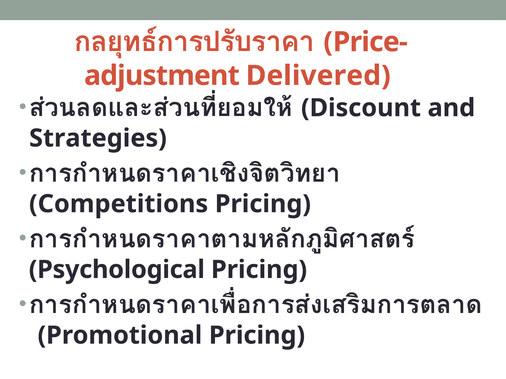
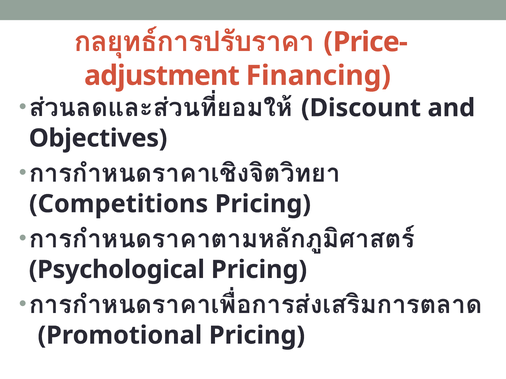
Delivered: Delivered -> Financing
Strategies: Strategies -> Objectives
